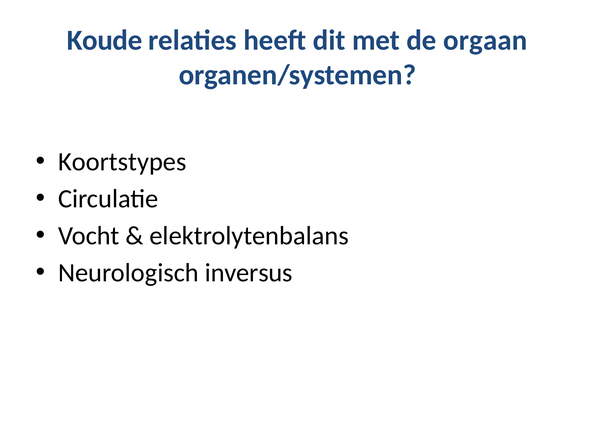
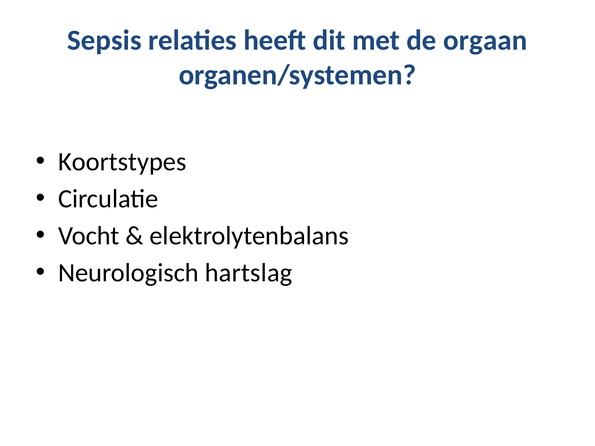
Koude: Koude -> Sepsis
inversus: inversus -> hartslag
